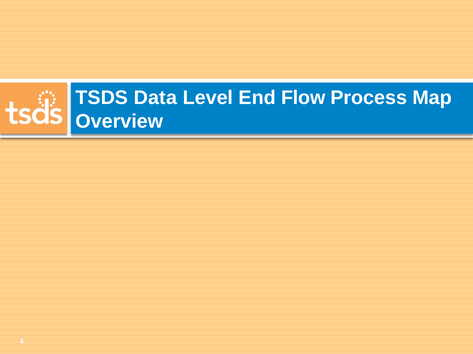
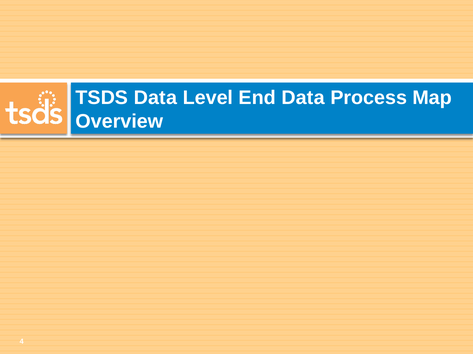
End Flow: Flow -> Data
